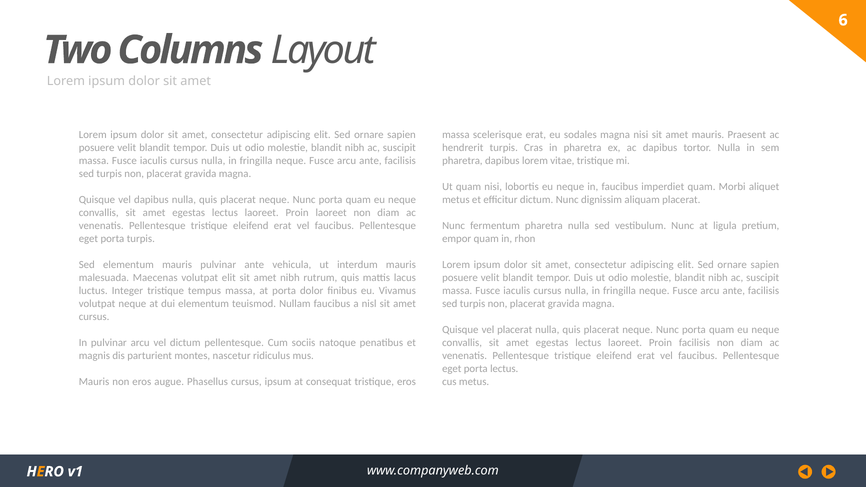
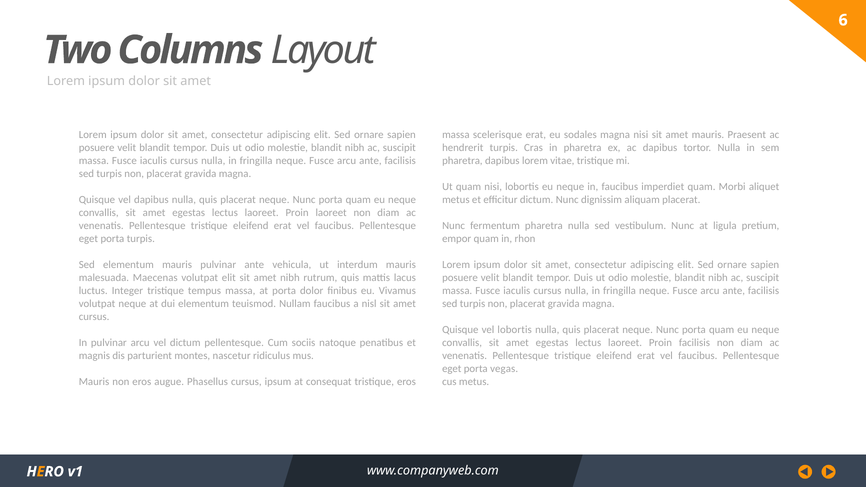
vel placerat: placerat -> lobortis
porta lectus: lectus -> vegas
